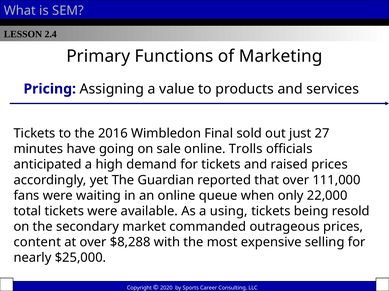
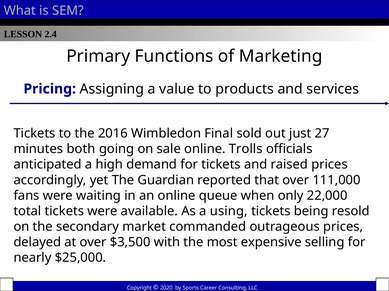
have: have -> both
content: content -> delayed
$8,288: $8,288 -> $3,500
